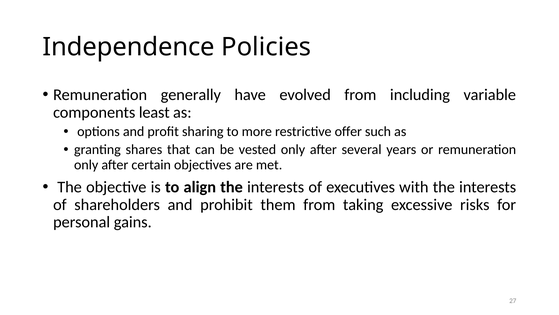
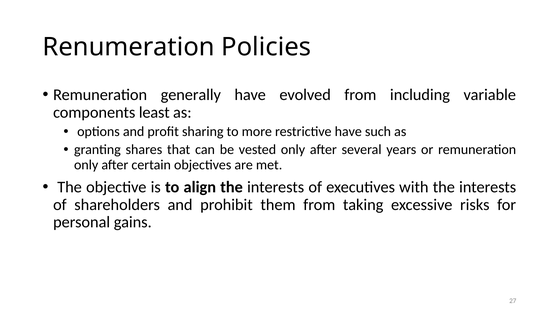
Independence: Independence -> Renumeration
restrictive offer: offer -> have
